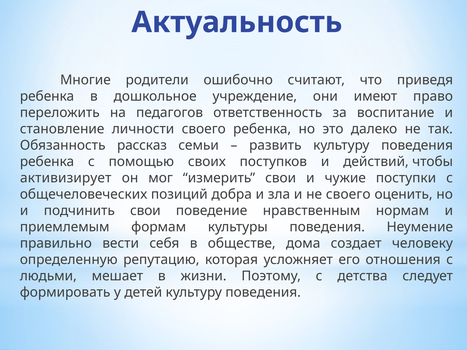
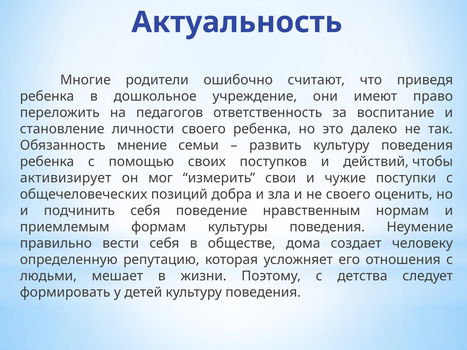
рассказ: рассказ -> мнение
подчинить свои: свои -> себя
